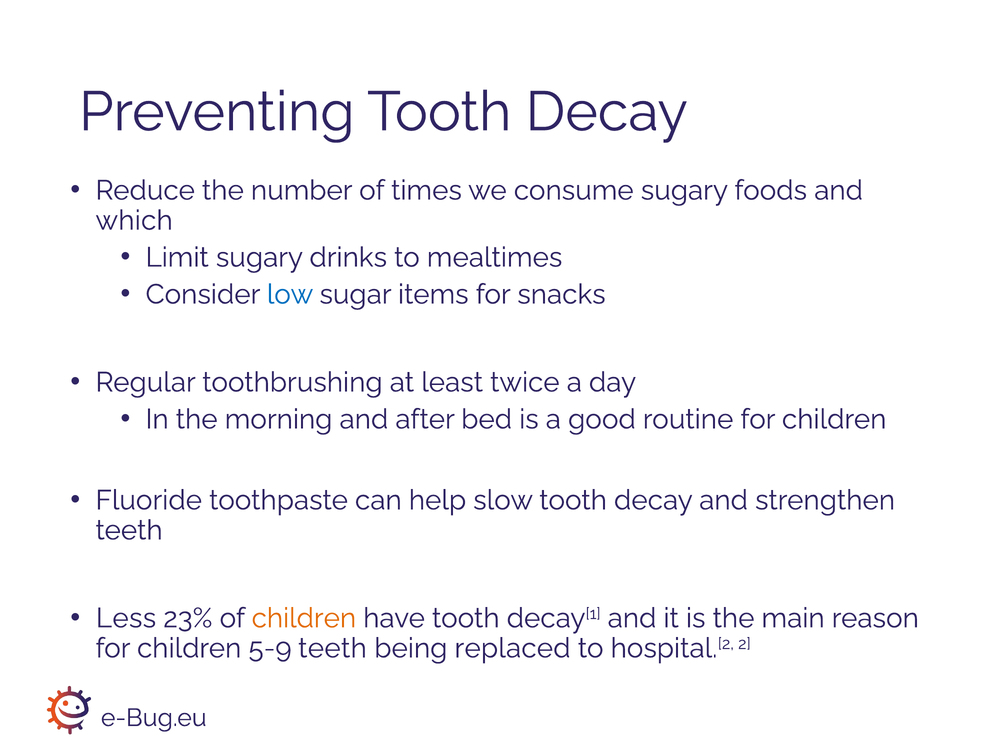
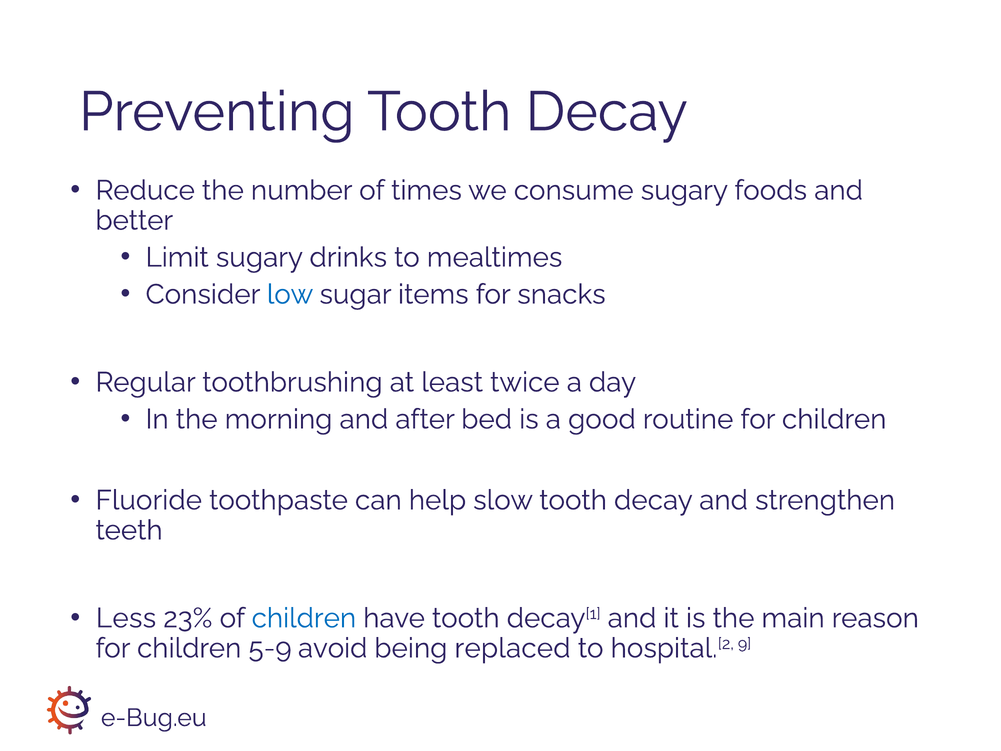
which: which -> better
children at (304, 618) colour: orange -> blue
5-9 teeth: teeth -> avoid
2: 2 -> 9
